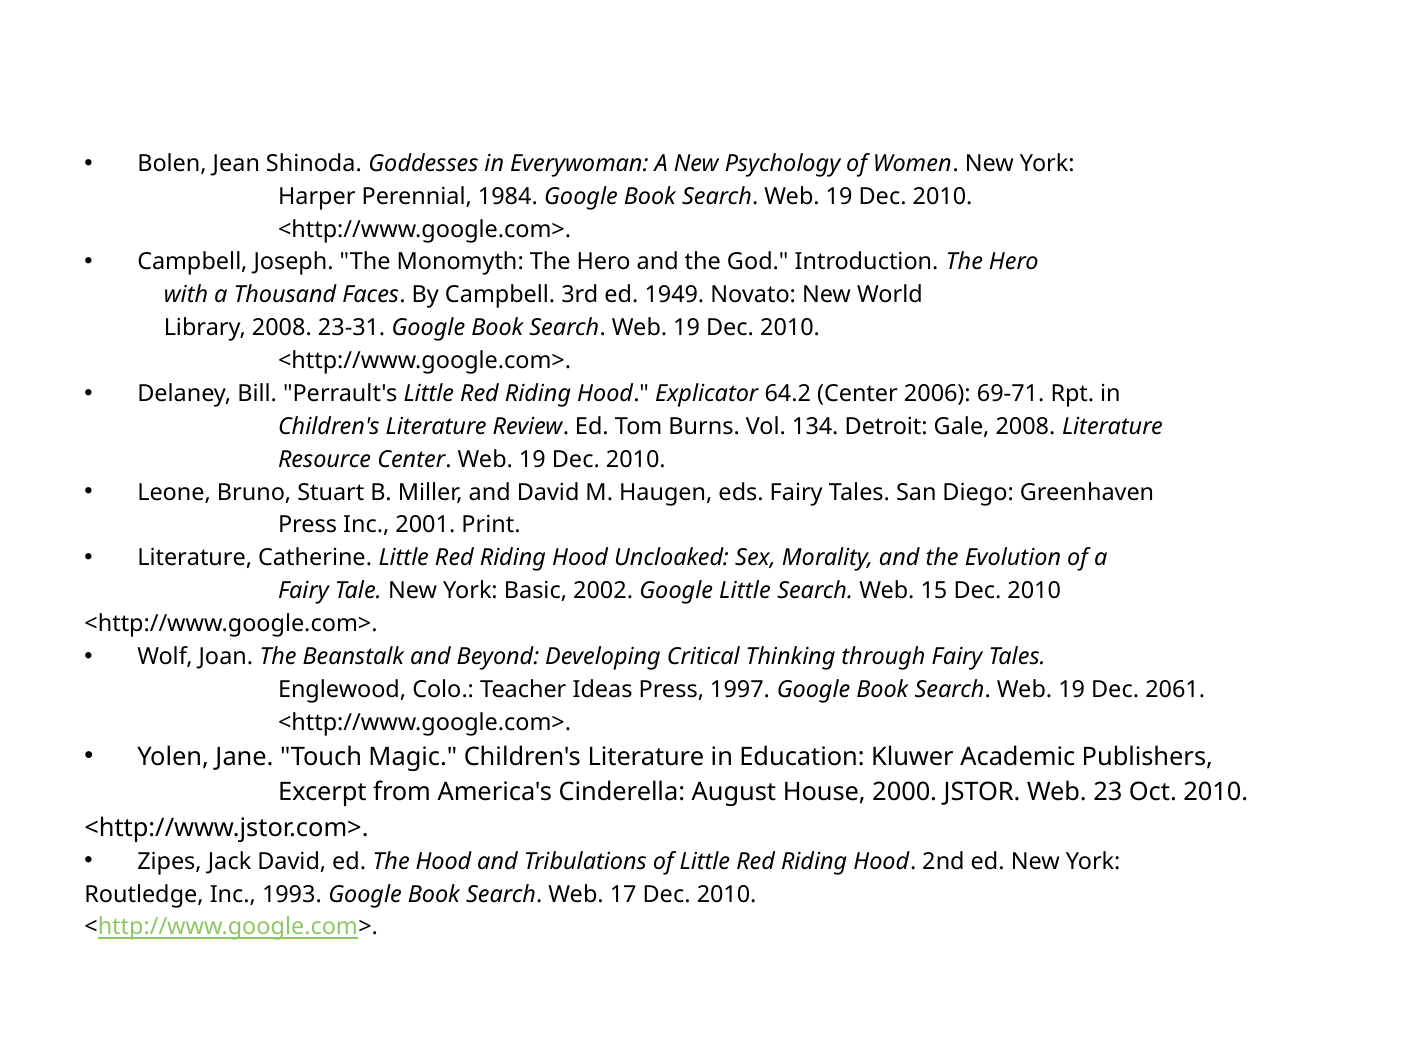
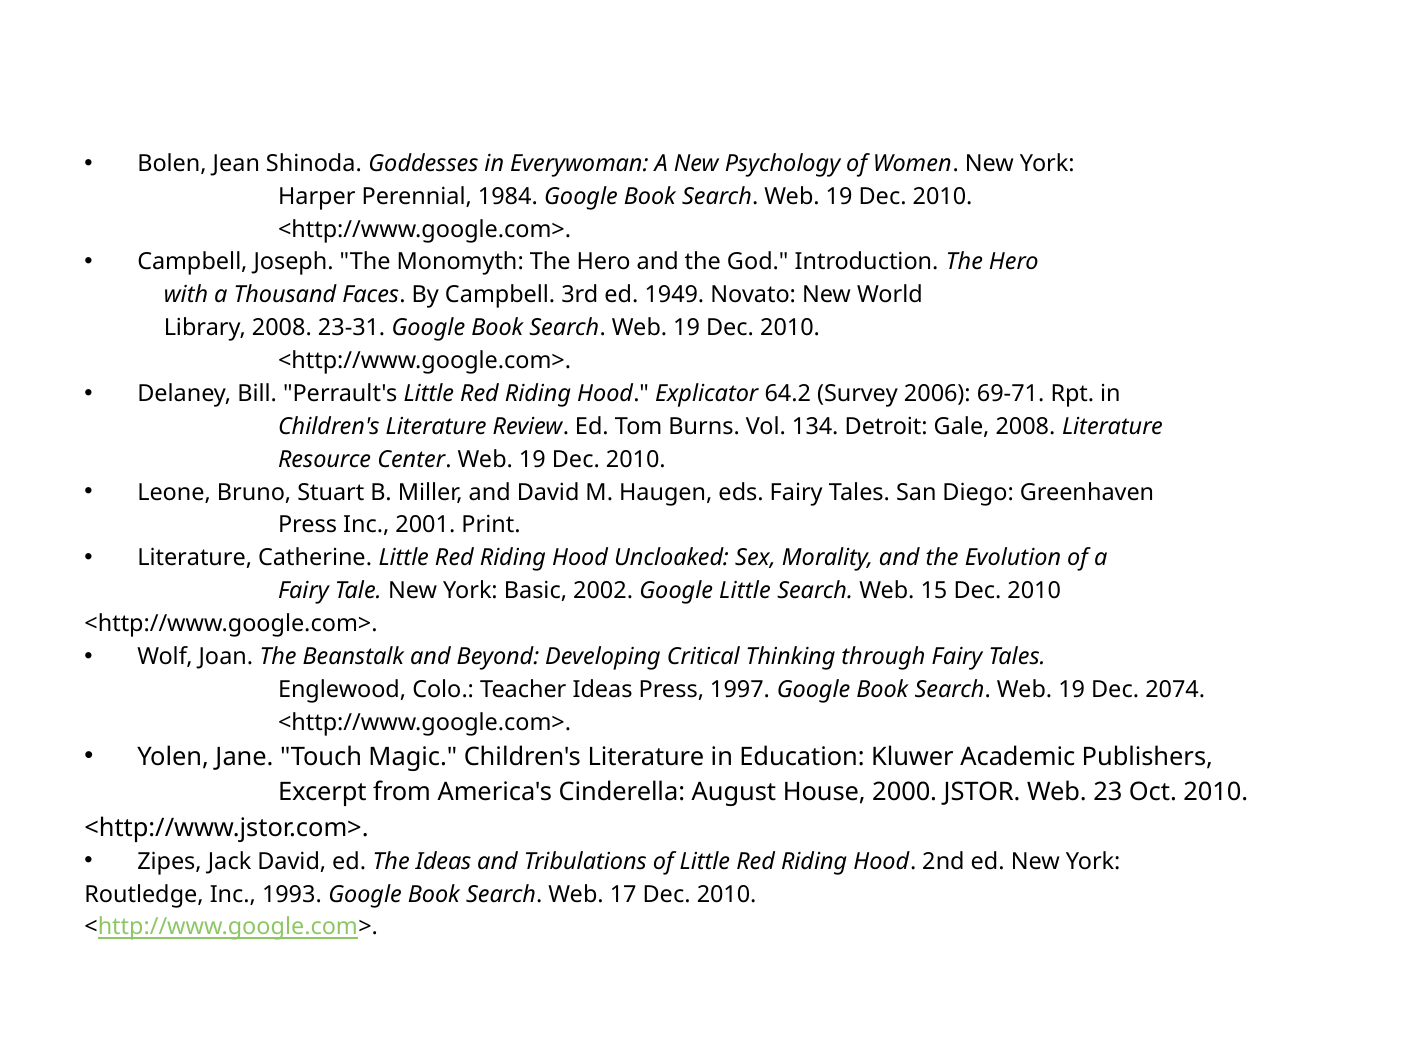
64.2 Center: Center -> Survey
2061: 2061 -> 2074
The Hood: Hood -> Ideas
